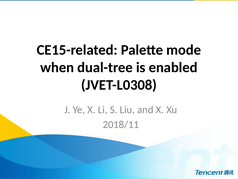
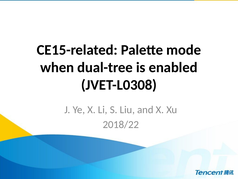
2018/11: 2018/11 -> 2018/22
